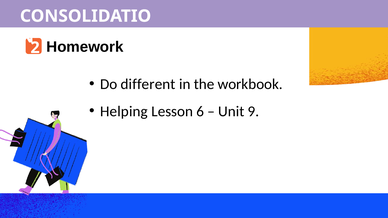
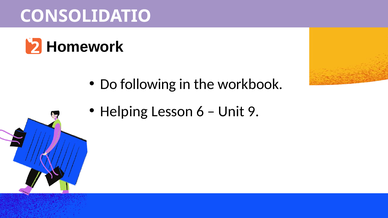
different: different -> following
